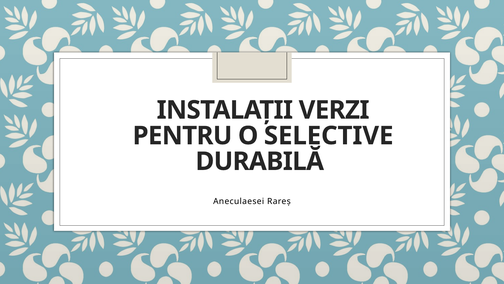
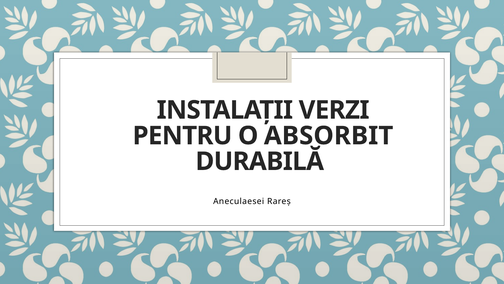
SELECTIVE: SELECTIVE -> ABSORBIT
